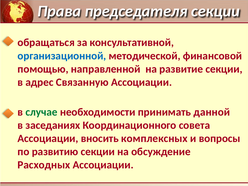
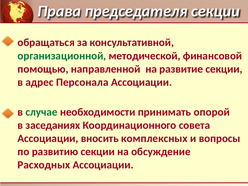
организационной colour: blue -> green
Связанную: Связанную -> Персонала
данной: данной -> опорой
